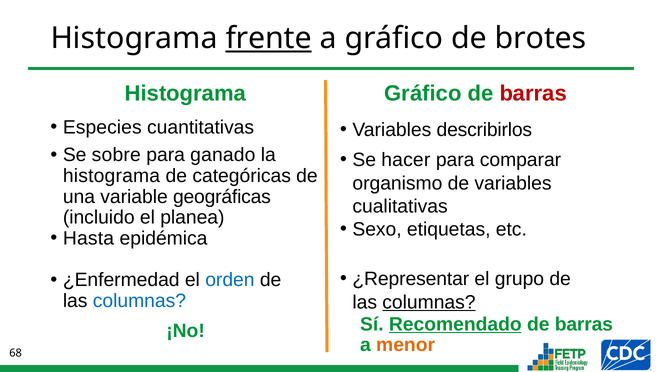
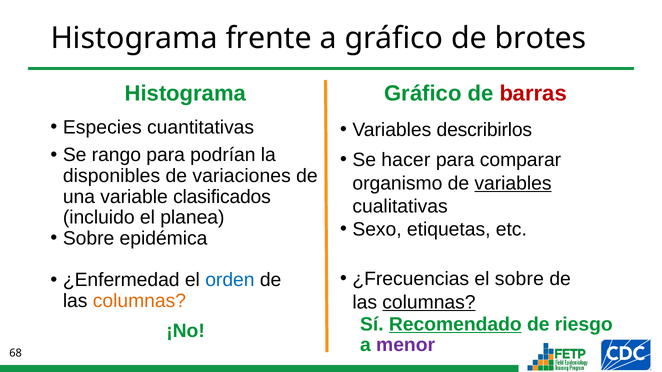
frente underline: present -> none
sobre: sobre -> rango
ganado: ganado -> podrían
histograma at (111, 176): histograma -> disponibles
categóricas: categóricas -> variaciones
variables at (513, 183) underline: none -> present
geográficas: geográficas -> clasificados
Hasta at (88, 239): Hasta -> Sobre
¿Representar: ¿Representar -> ¿Frecuencias
el grupo: grupo -> sobre
columnas at (139, 301) colour: blue -> orange
barras at (584, 324): barras -> riesgo
menor colour: orange -> purple
